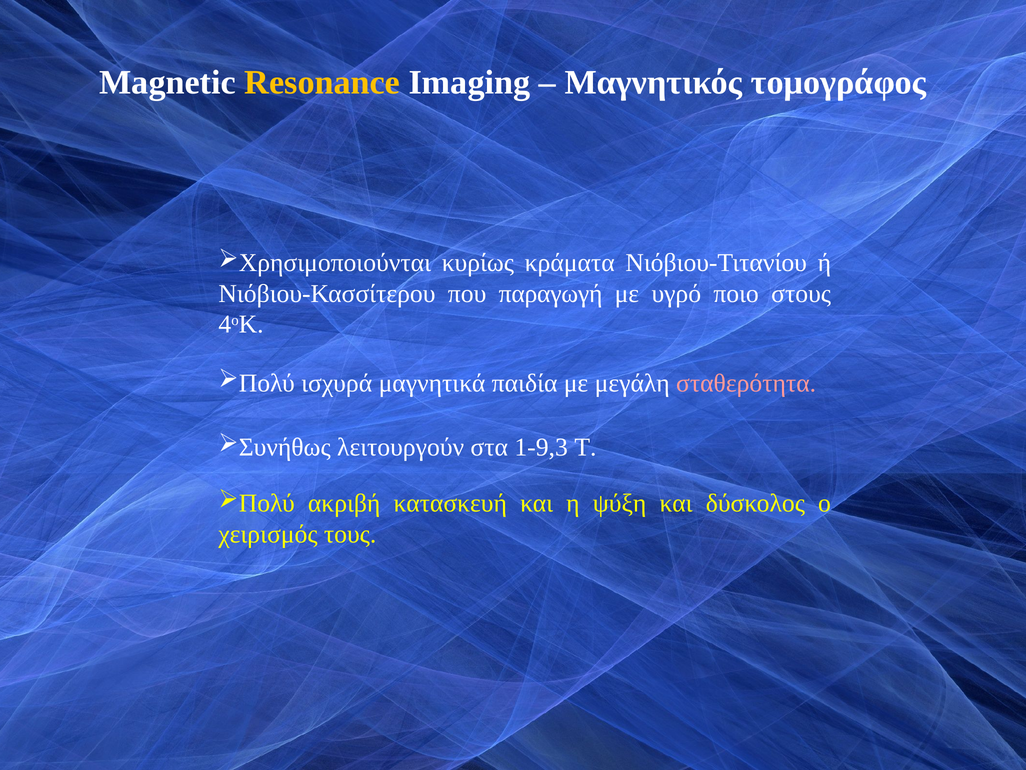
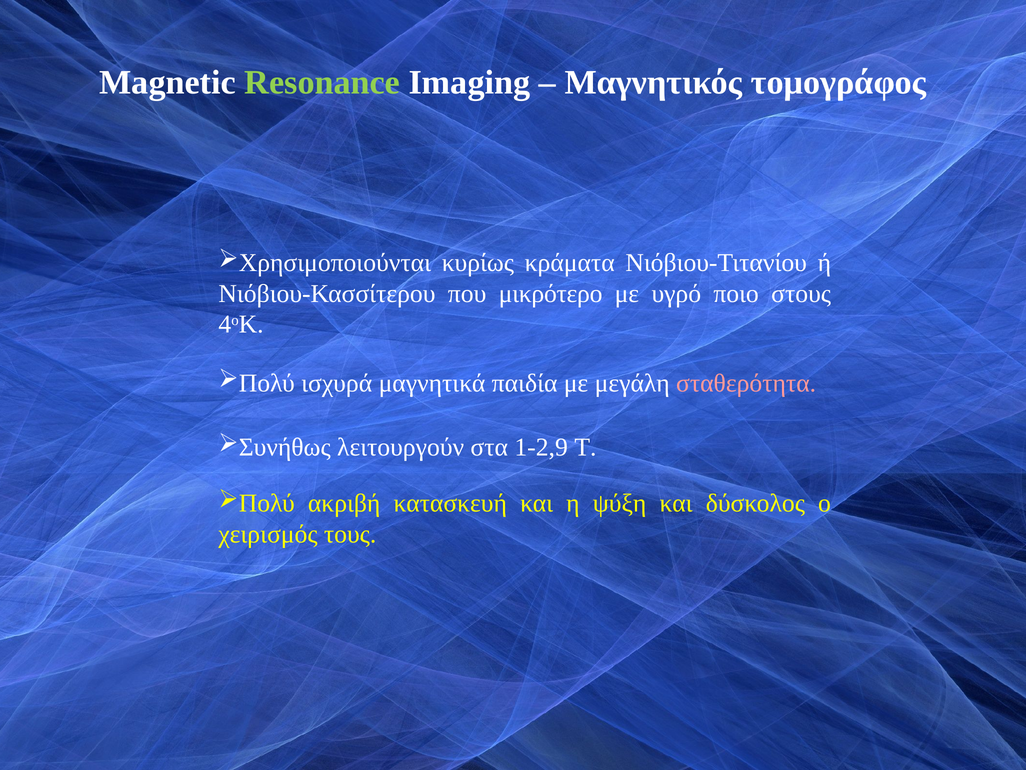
Resonance colour: yellow -> light green
παραγωγή: παραγωγή -> μικρότερο
1-9,3: 1-9,3 -> 1-2,9
